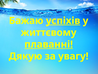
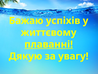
успіхів underline: present -> none
